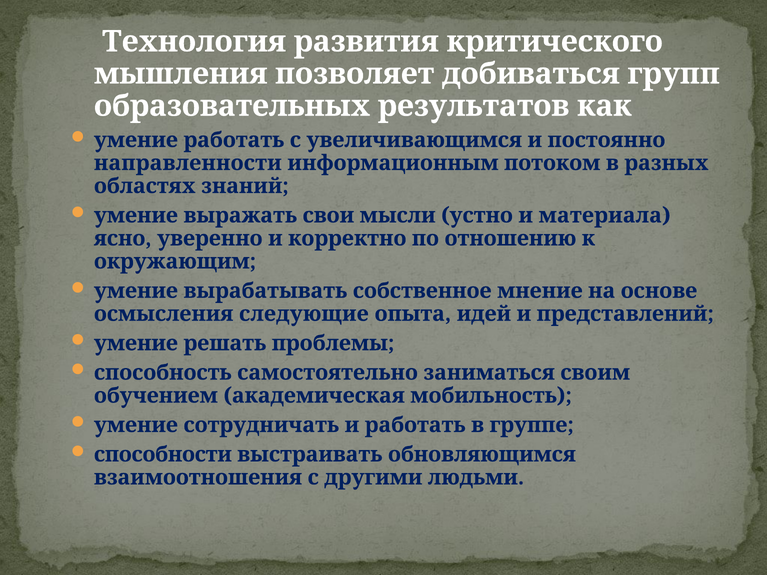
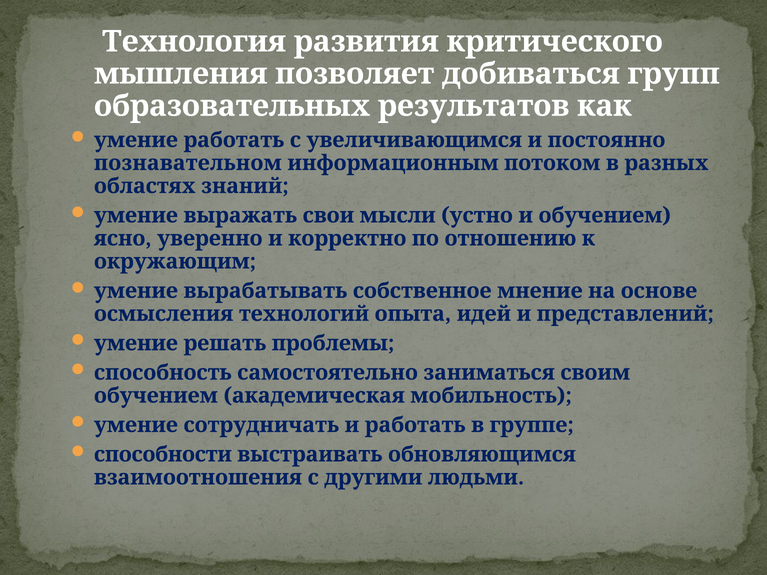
направленности: направленности -> познавательном
и материала: материала -> обучением
следующие: следующие -> технологий
